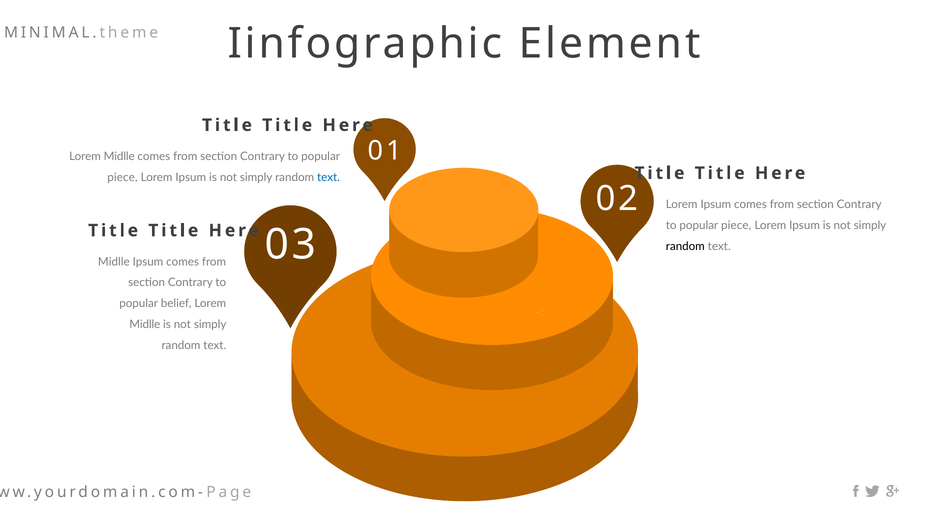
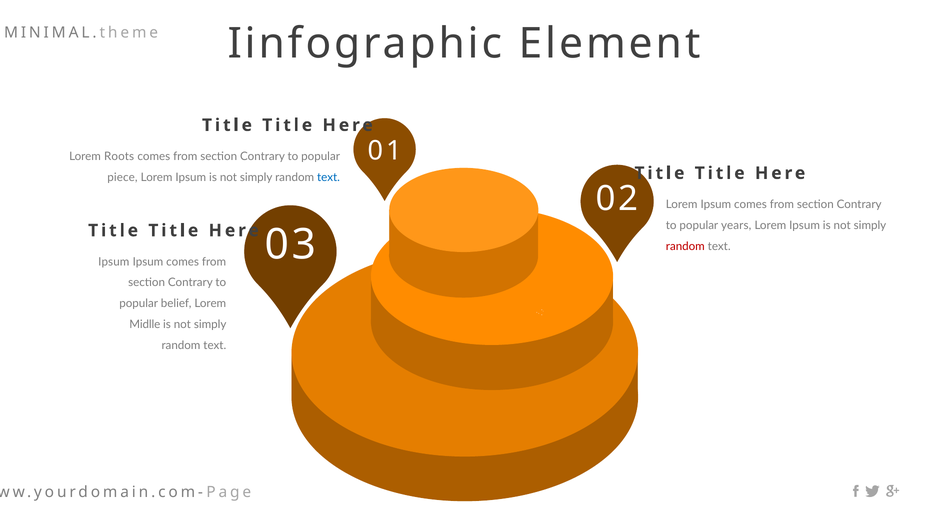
Midlle at (119, 156): Midlle -> Roots
piece at (736, 225): piece -> years
random at (685, 246) colour: black -> red
Midlle at (114, 262): Midlle -> Ipsum
